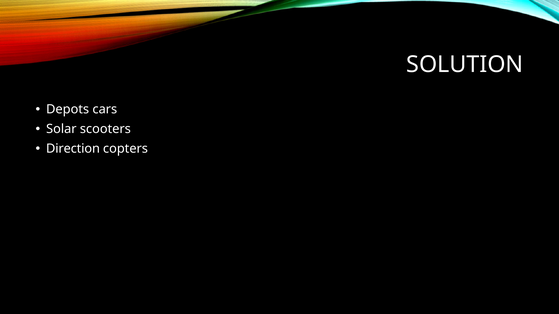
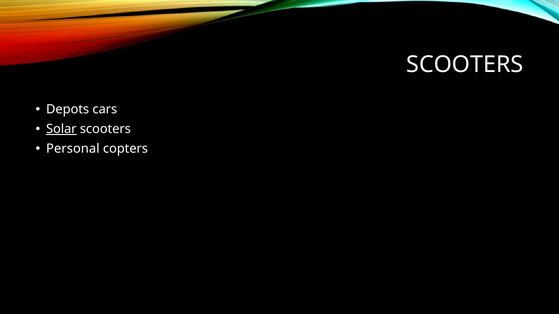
SOLUTION at (465, 65): SOLUTION -> SCOOTERS
Solar underline: none -> present
Direction: Direction -> Personal
